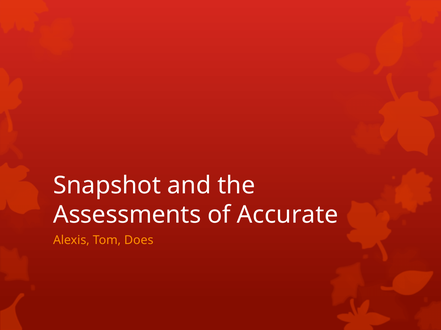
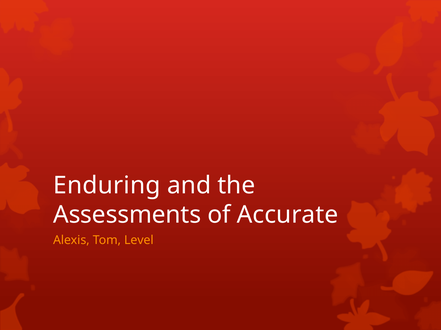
Snapshot: Snapshot -> Enduring
Does: Does -> Level
